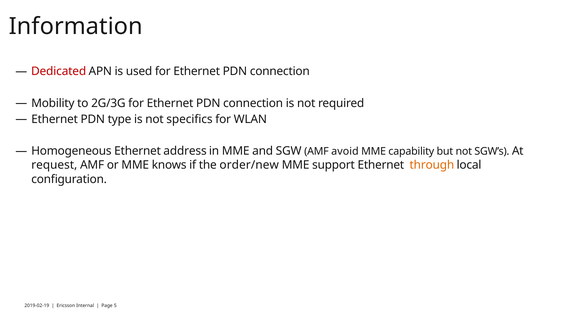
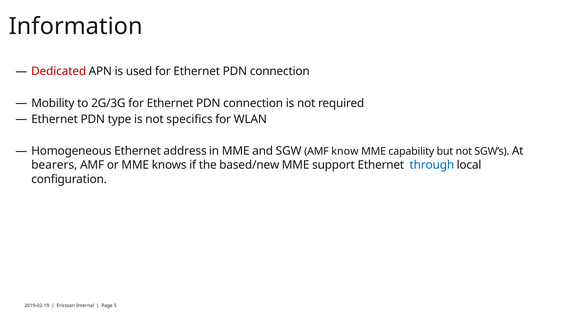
avoid: avoid -> know
request: request -> bearers
order/new: order/new -> based/new
through colour: orange -> blue
